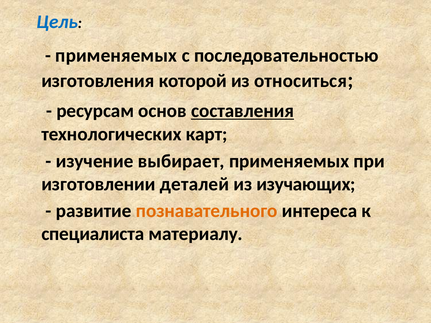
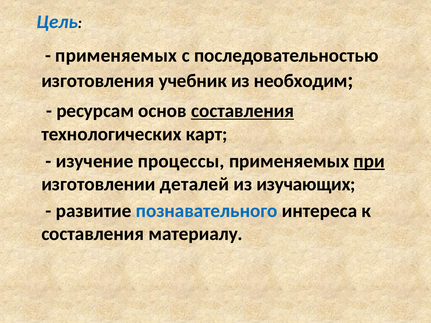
которой: которой -> учебник
относиться: относиться -> необходим
выбирает: выбирает -> процессы
при underline: none -> present
познавательного colour: orange -> blue
специалиста at (93, 234): специалиста -> составления
